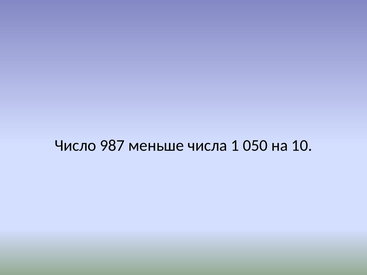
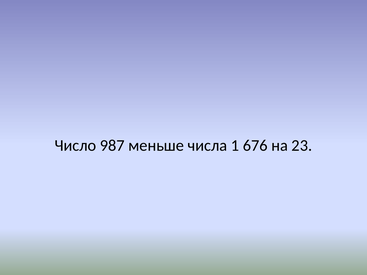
050: 050 -> 676
10: 10 -> 23
